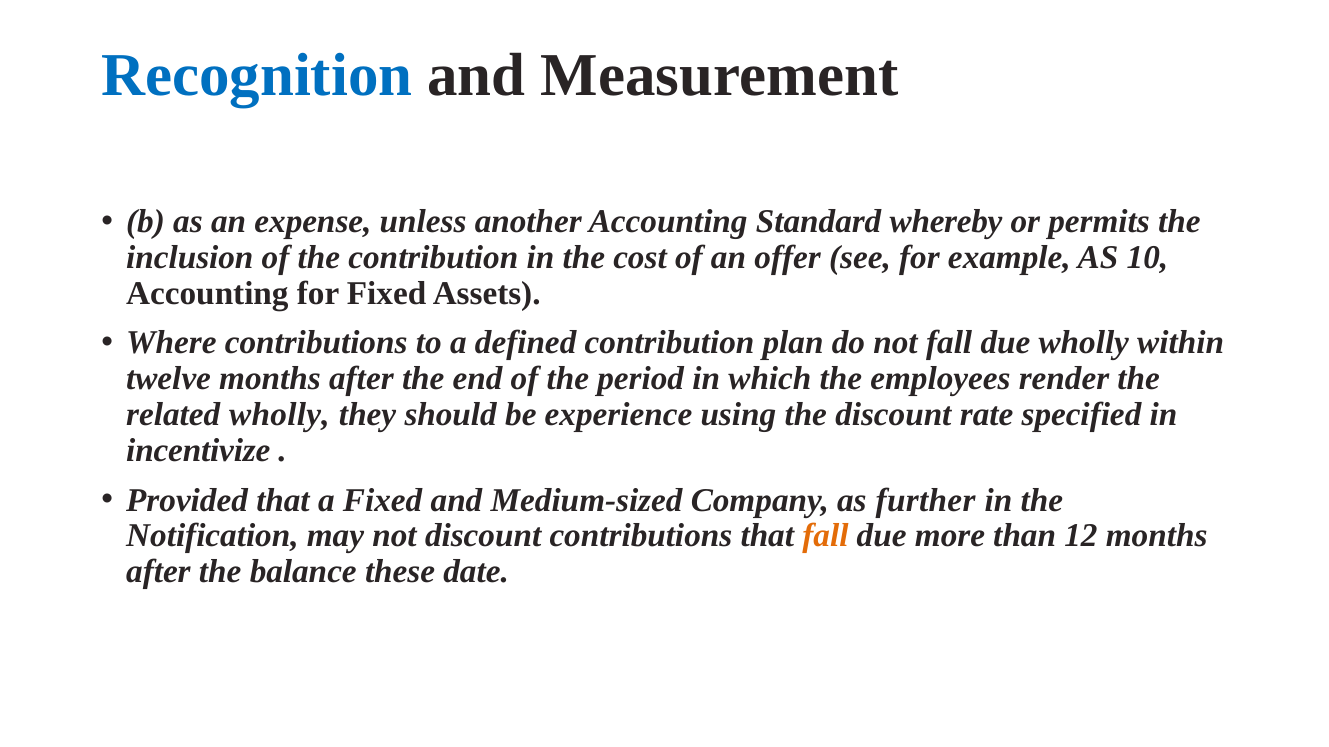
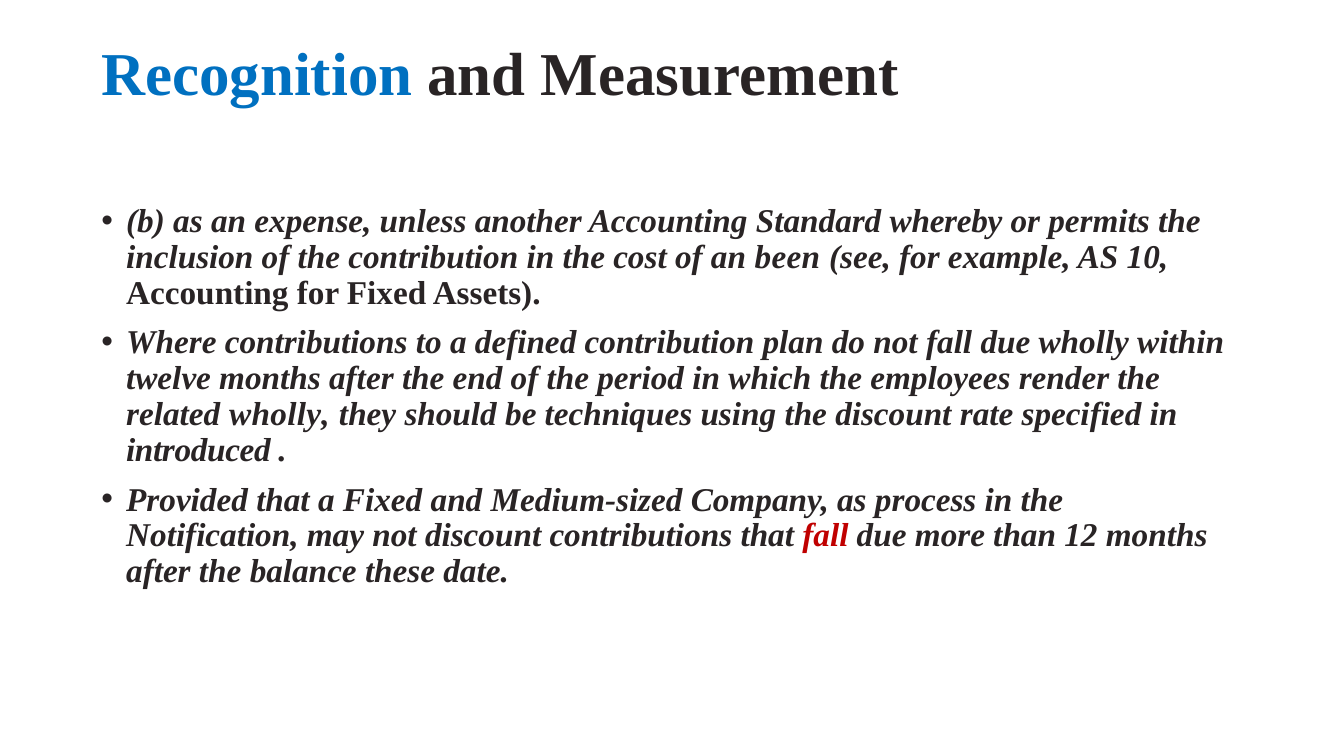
offer: offer -> been
experience: experience -> techniques
incentivize: incentivize -> introduced
further: further -> process
fall at (825, 536) colour: orange -> red
